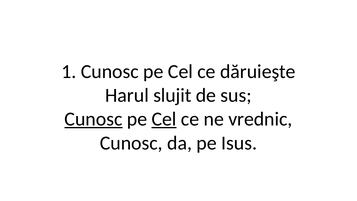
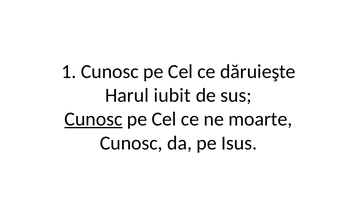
slujit: slujit -> iubit
Cel at (164, 119) underline: present -> none
vrednic: vrednic -> moarte
